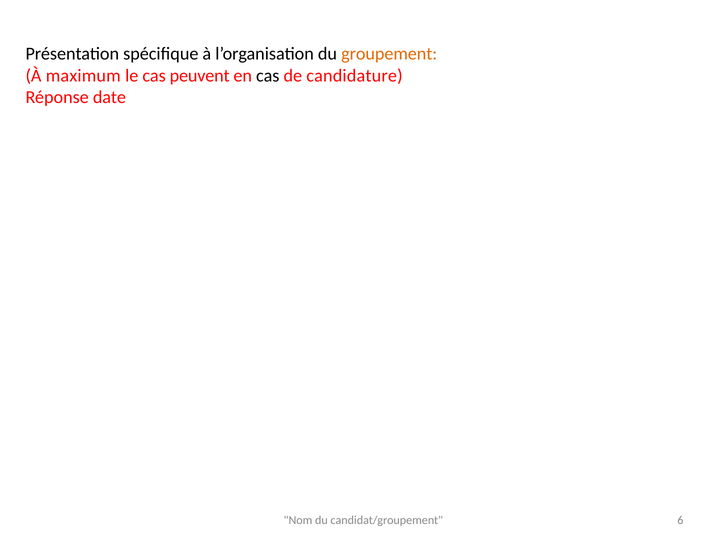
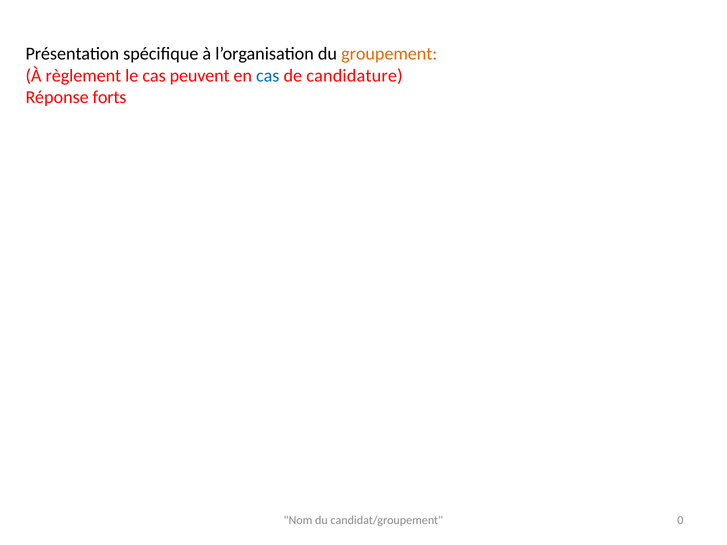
maximum: maximum -> règlement
cas at (268, 76) colour: black -> blue
date: date -> forts
6: 6 -> 0
